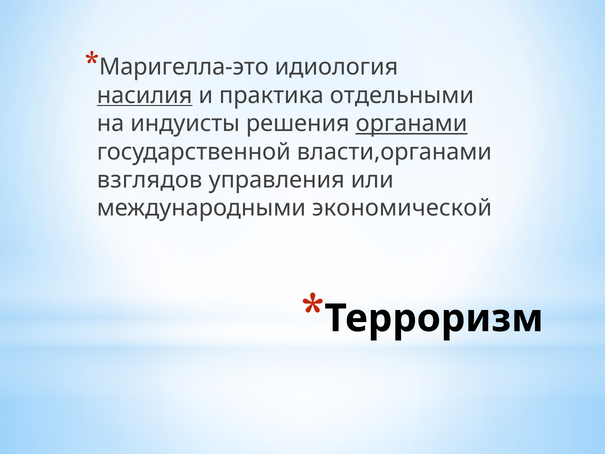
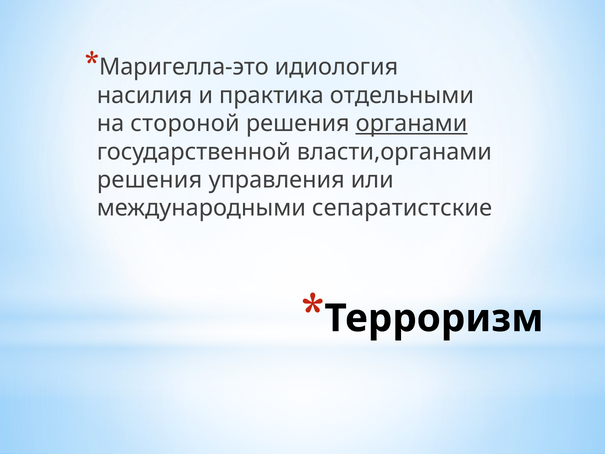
насилия underline: present -> none
индуисты: индуисты -> стороной
взглядов at (150, 180): взглядов -> решения
экономической: экономической -> сепаратистские
